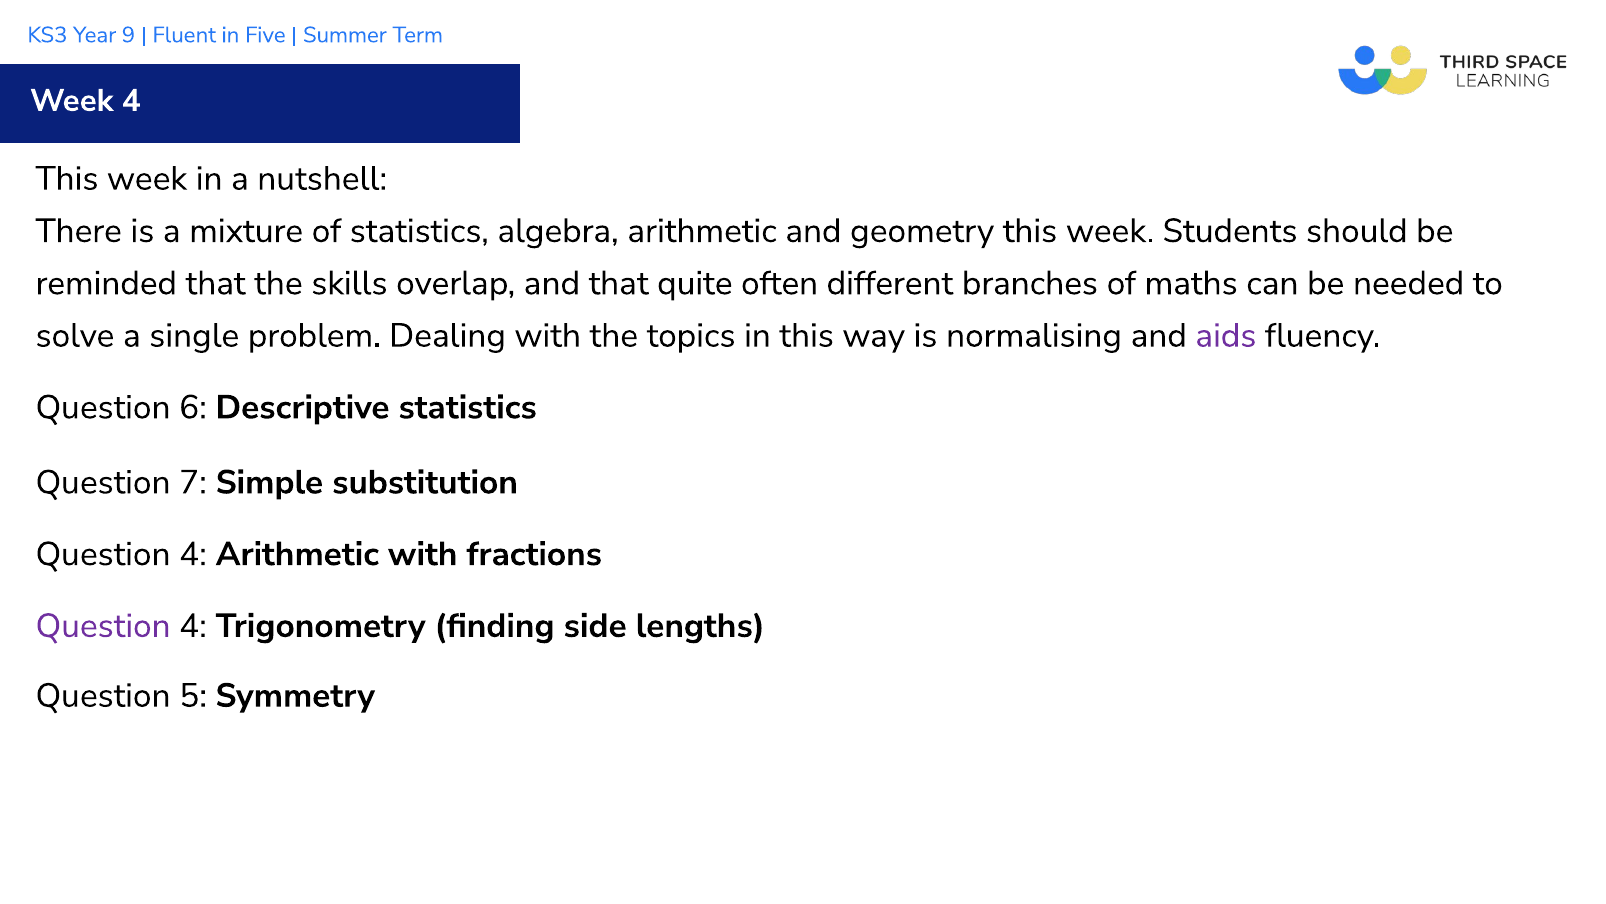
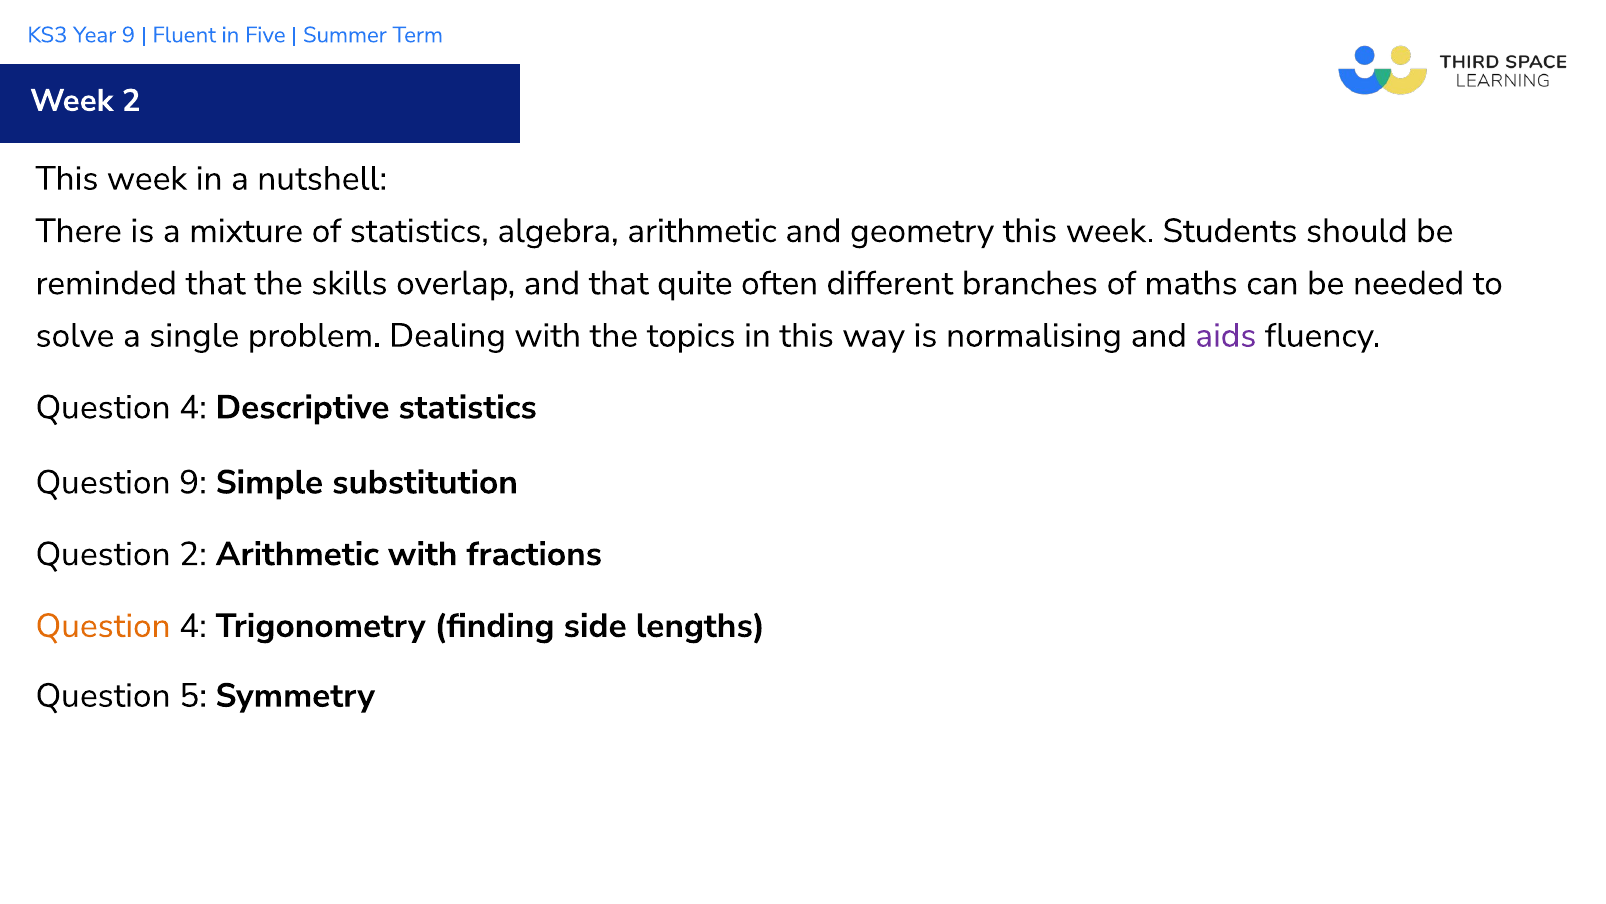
Week 4: 4 -> 2
6 at (193, 407): 6 -> 4
Question 7: 7 -> 9
4 at (193, 554): 4 -> 2
Question at (103, 625) colour: purple -> orange
